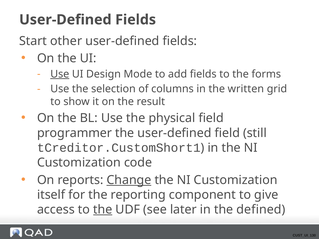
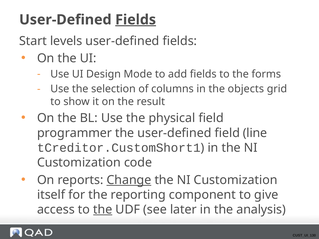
Fields at (136, 20) underline: none -> present
other: other -> levels
Use at (60, 74) underline: present -> none
written: written -> objects
still: still -> line
defined: defined -> analysis
